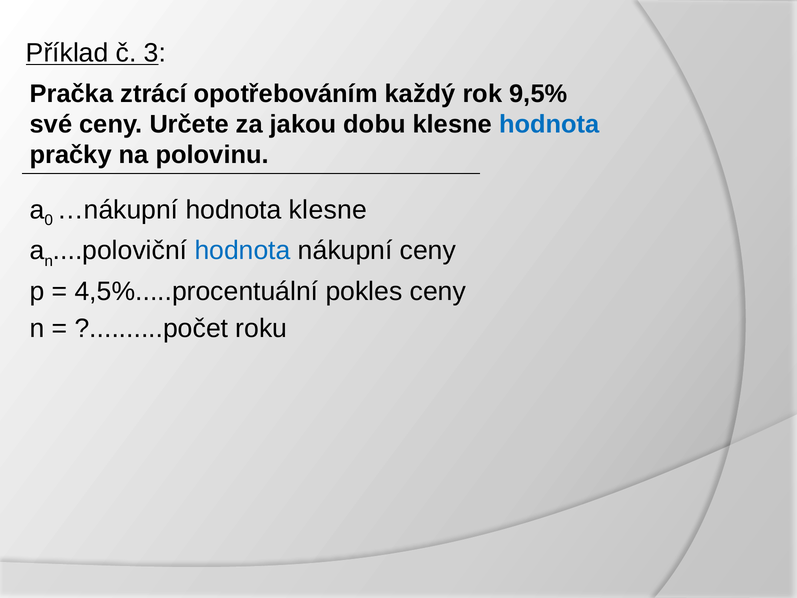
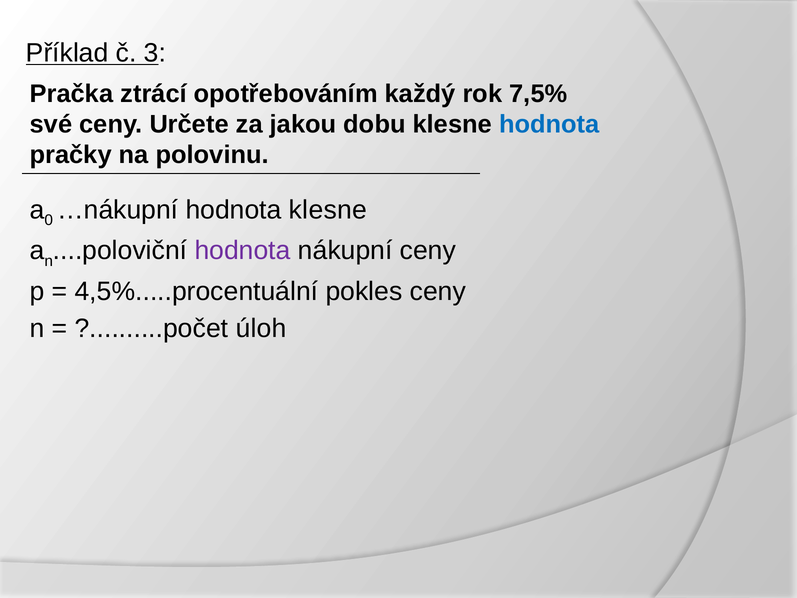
9,5%: 9,5% -> 7,5%
hodnota at (243, 251) colour: blue -> purple
roku: roku -> úloh
